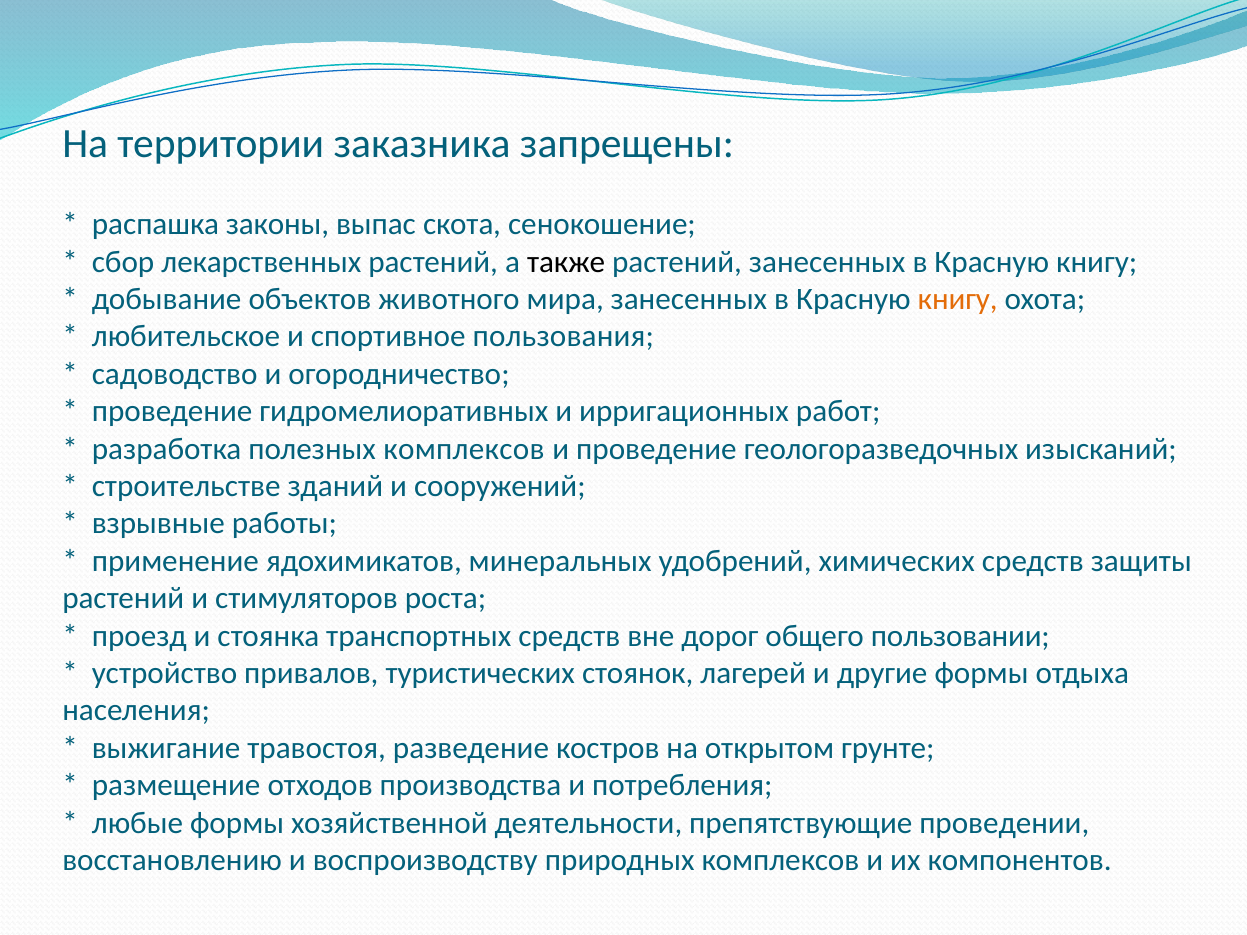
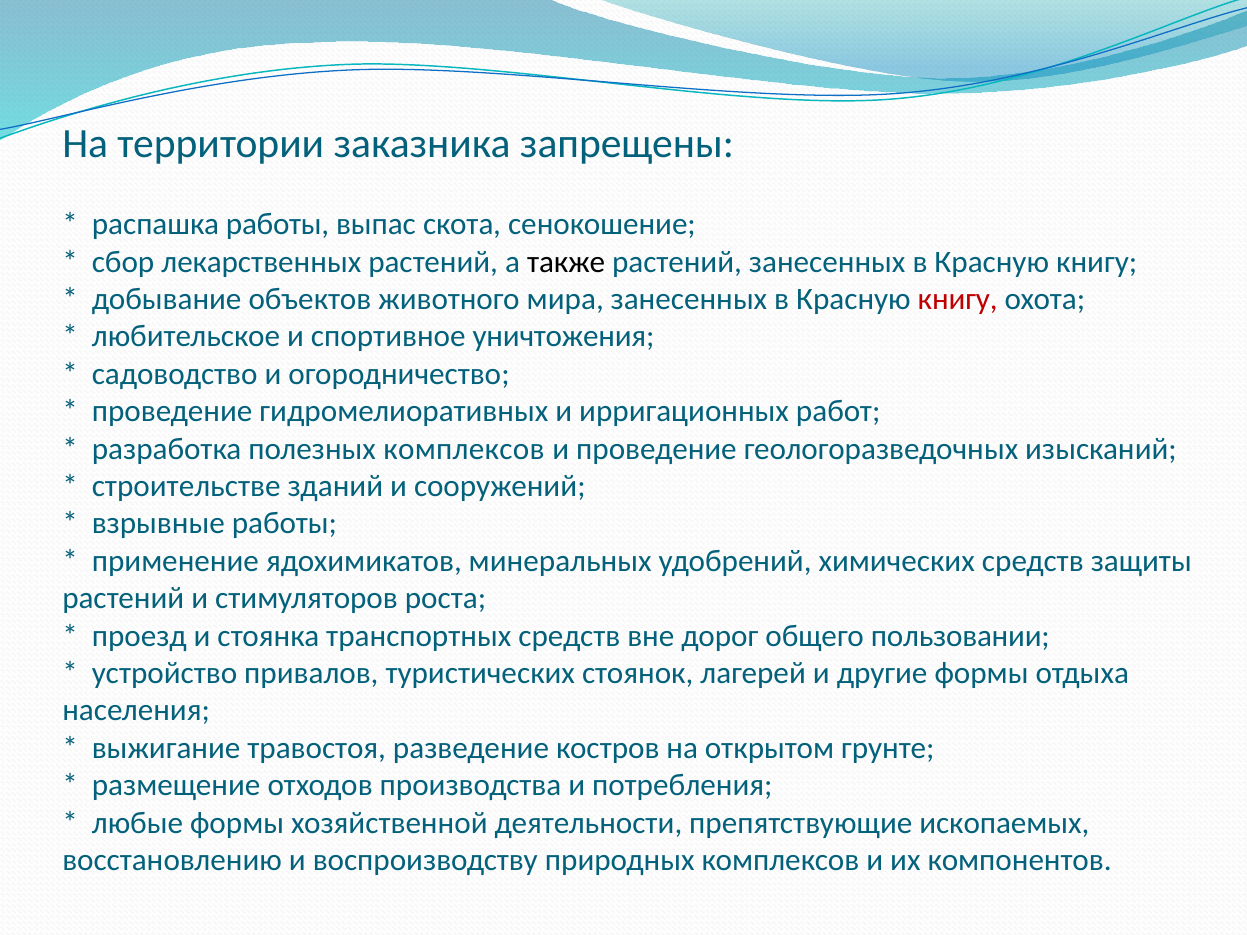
распашка законы: законы -> работы
книгу at (958, 299) colour: orange -> red
пользования: пользования -> уничтожения
проведении: проведении -> ископаемых
